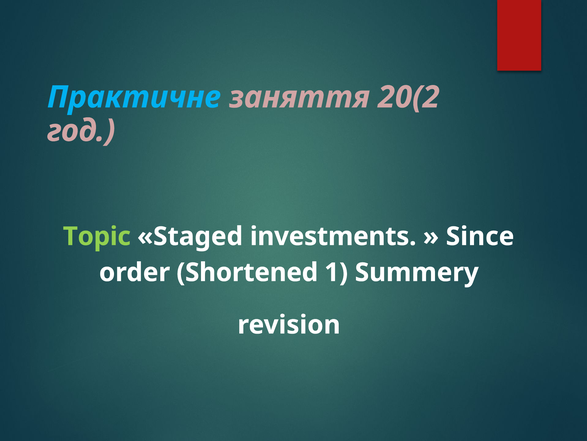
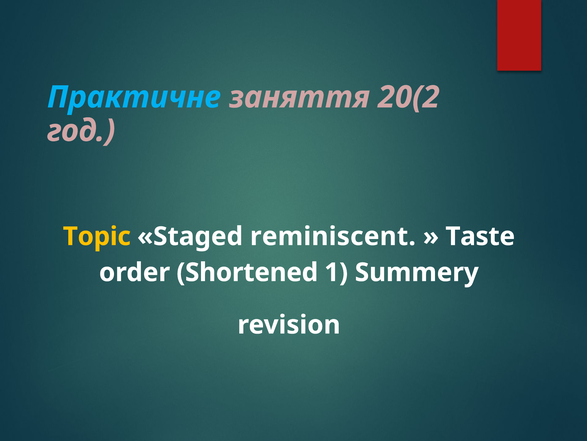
Topic colour: light green -> yellow
investments: investments -> reminiscent
Since: Since -> Taste
